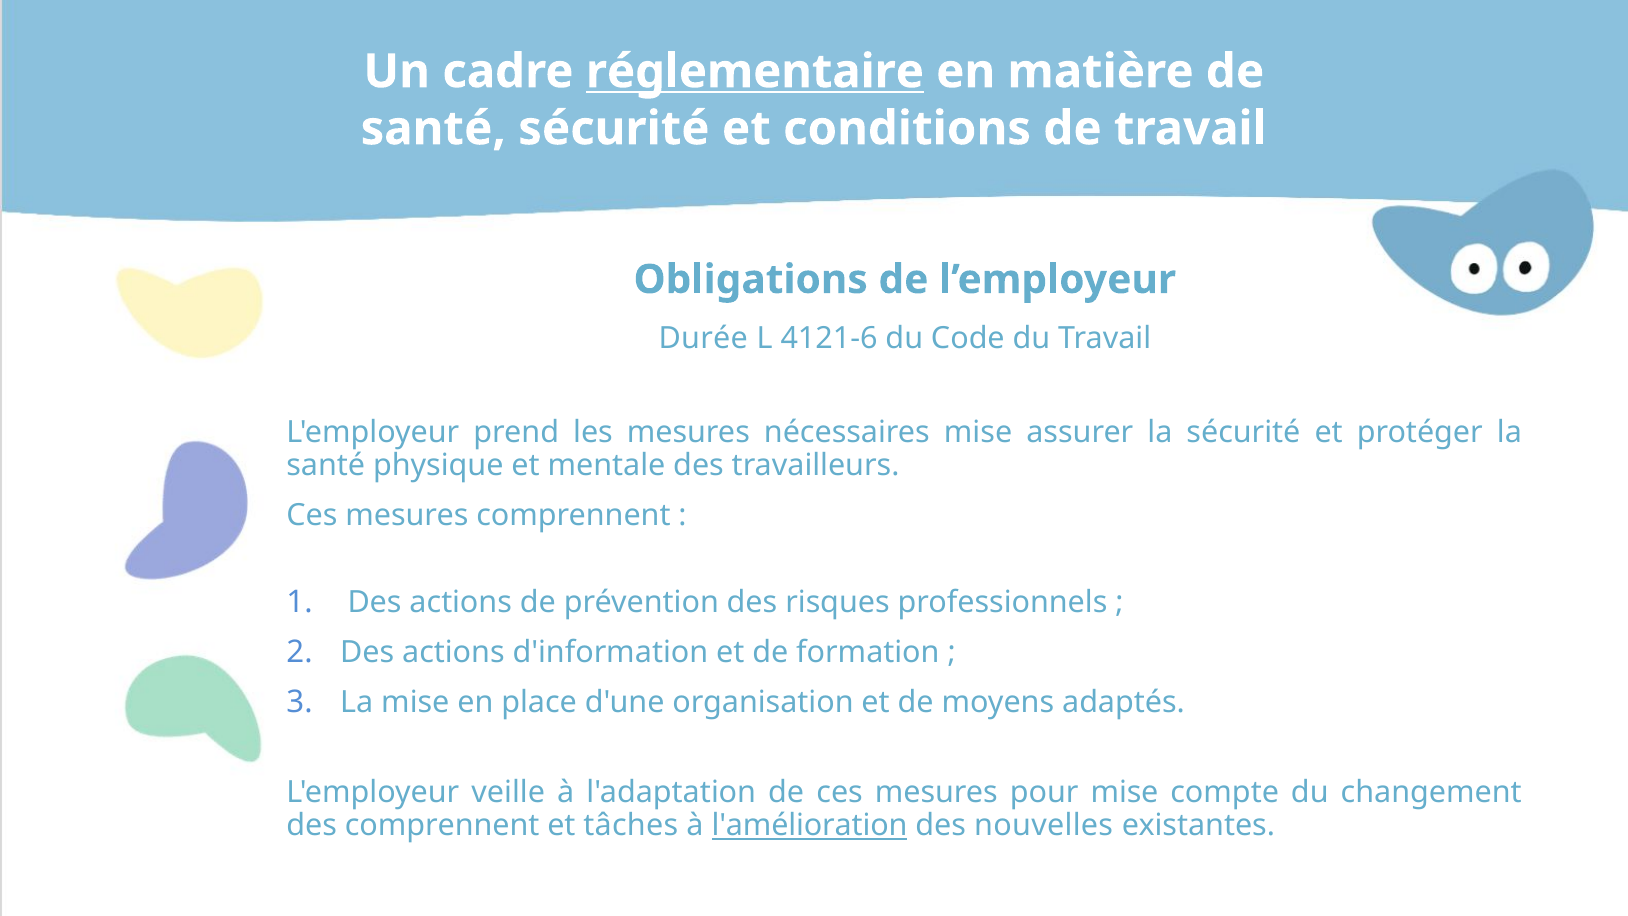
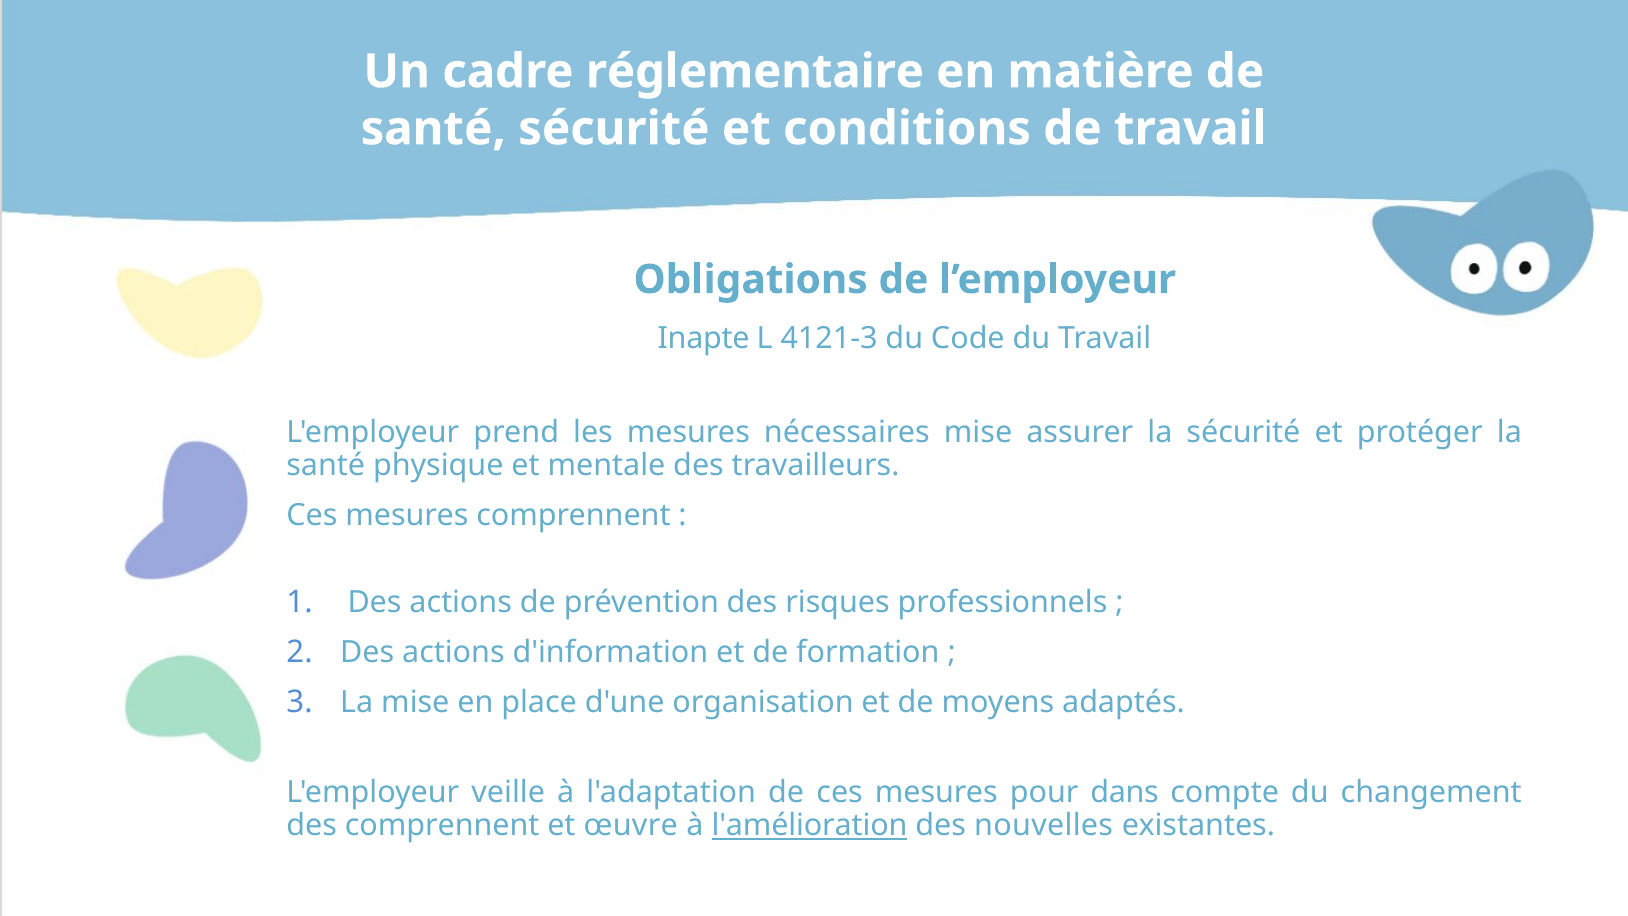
réglementaire underline: present -> none
Durée: Durée -> Inapte
4121-6: 4121-6 -> 4121-3
pour mise: mise -> dans
tâches: tâches -> œuvre
